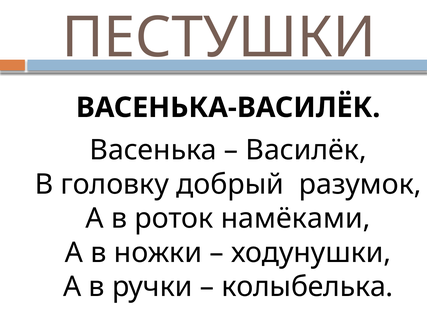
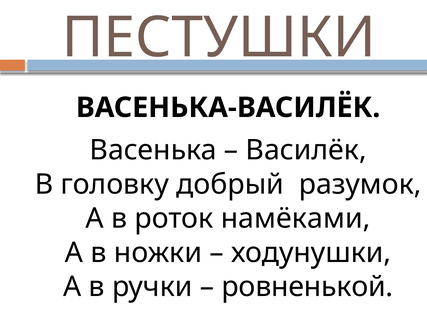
колыбелька: колыбелька -> ровненькой
